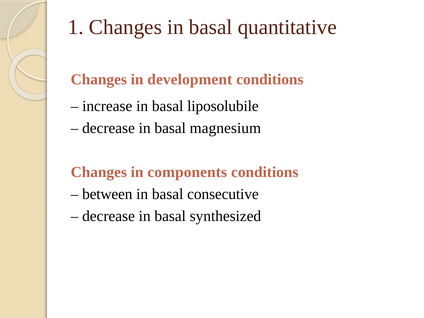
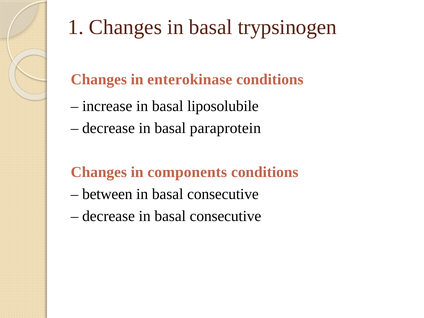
quantitative: quantitative -> trypsinogen
development: development -> enterokinase
magnesium: magnesium -> paraprotein
decrease in basal synthesized: synthesized -> consecutive
